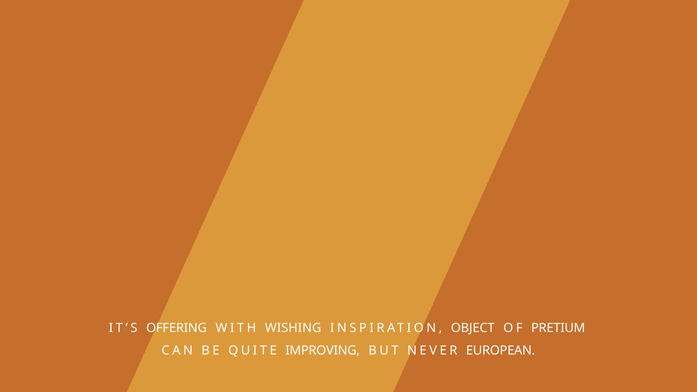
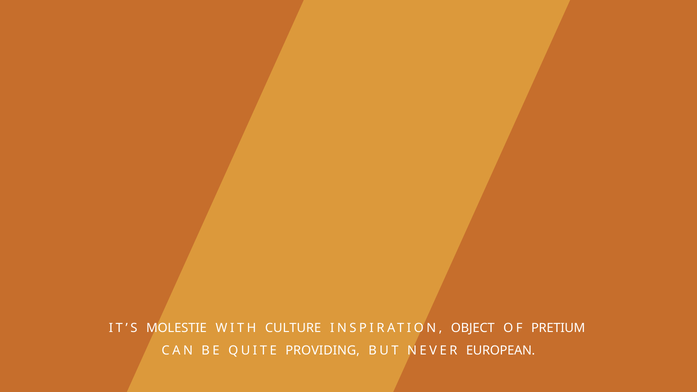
OFFERING: OFFERING -> MOLESTIE
WISHING: WISHING -> CULTURE
IMPROVING: IMPROVING -> PROVIDING
